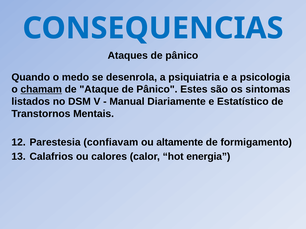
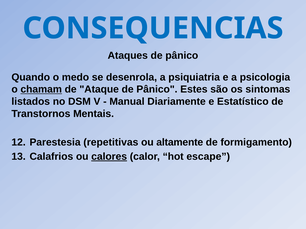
confiavam: confiavam -> repetitivas
calores underline: none -> present
energia: energia -> escape
